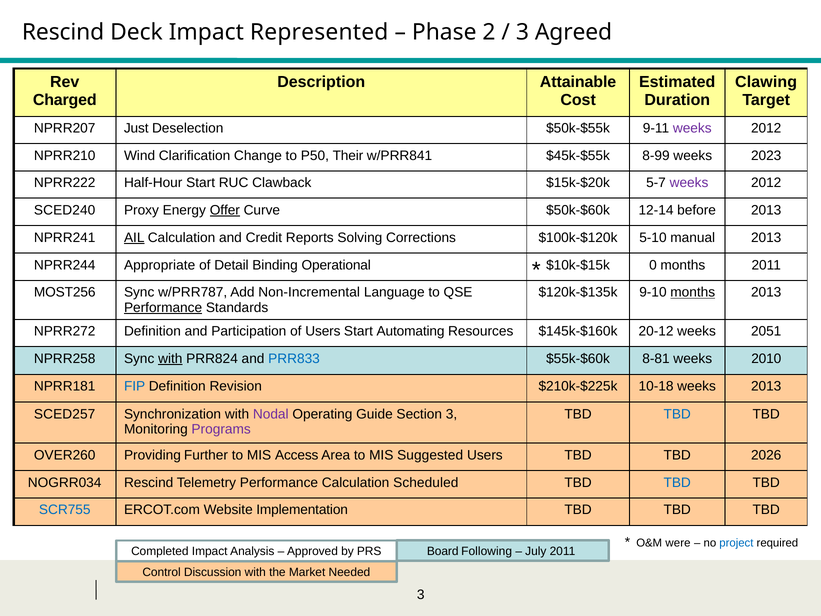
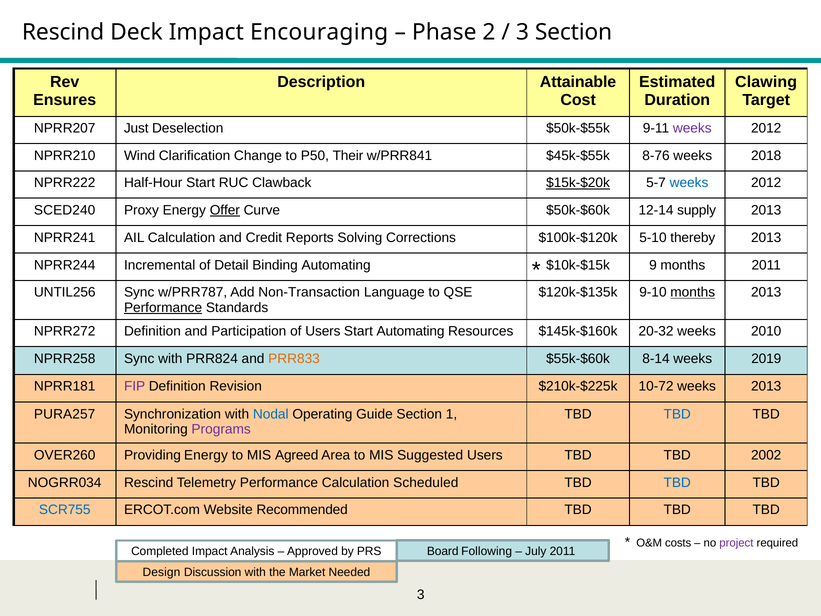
Represented: Represented -> Encouraging
3 Agreed: Agreed -> Section
Charged: Charged -> Ensures
8-99: 8-99 -> 8-76
2023: 2023 -> 2018
$15k-$20k underline: none -> present
weeks at (689, 183) colour: purple -> blue
before: before -> supply
AIL underline: present -> none
manual: manual -> thereby
Appropriate: Appropriate -> Incremental
Binding Operational: Operational -> Automating
0: 0 -> 9
MOST256: MOST256 -> UNTIL256
Non-Incremental: Non-Incremental -> Non-Transaction
20-12: 20-12 -> 20-32
2051: 2051 -> 2010
with at (170, 359) underline: present -> none
PRR833 colour: blue -> orange
8-81: 8-81 -> 8-14
2010: 2010 -> 2019
FIP colour: blue -> purple
10-18: 10-18 -> 10-72
SCED257: SCED257 -> PURA257
Nodal colour: purple -> blue
Section 3: 3 -> 1
Providing Further: Further -> Energy
Access: Access -> Agreed
2026: 2026 -> 2002
Implementation: Implementation -> Recommended
were: were -> costs
project colour: blue -> purple
Control: Control -> Design
